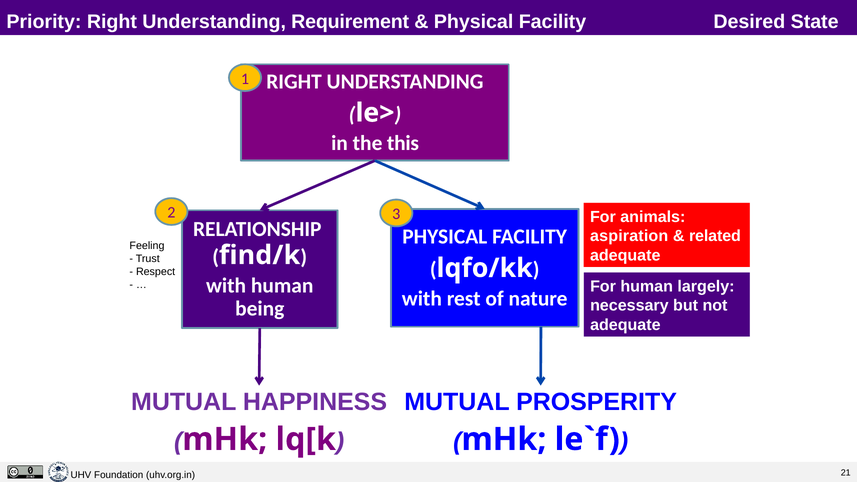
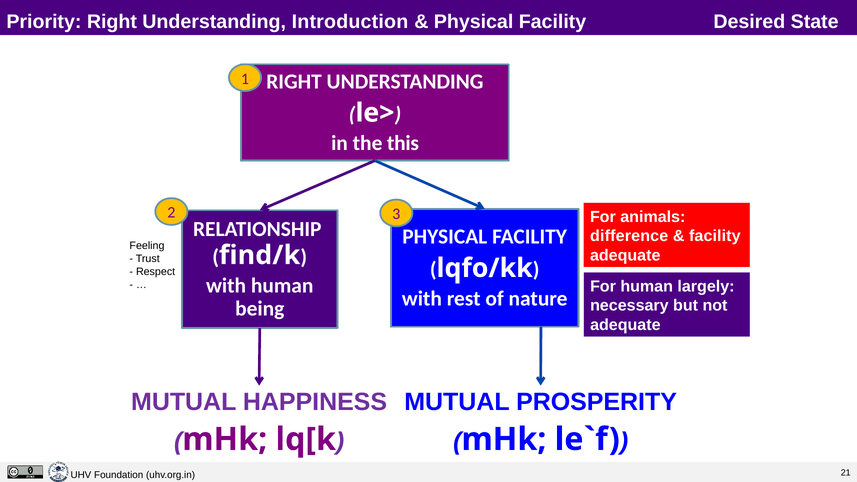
Requirement: Requirement -> Introduction
aspiration: aspiration -> difference
related at (715, 236): related -> facility
